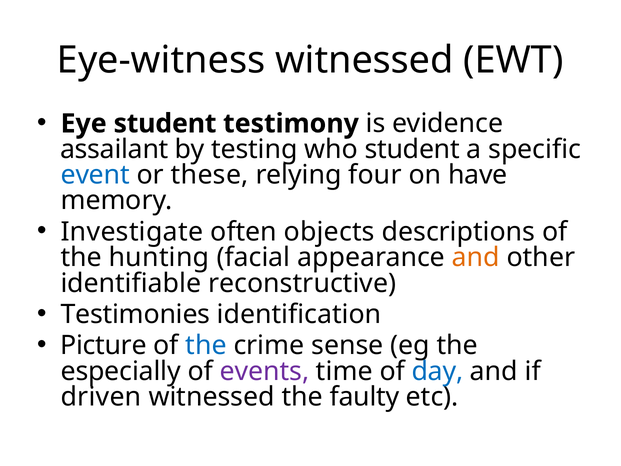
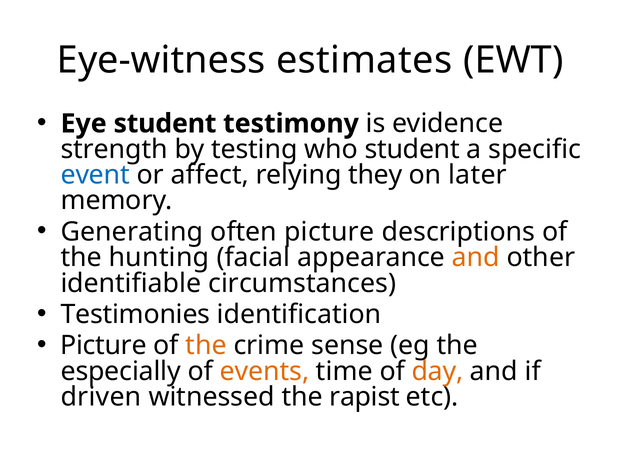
Eye-witness witnessed: witnessed -> estimates
assailant: assailant -> strength
these: these -> affect
four: four -> they
have: have -> later
Investigate: Investigate -> Generating
often objects: objects -> picture
reconstructive: reconstructive -> circumstances
the at (206, 345) colour: blue -> orange
events colour: purple -> orange
day colour: blue -> orange
faulty: faulty -> rapist
